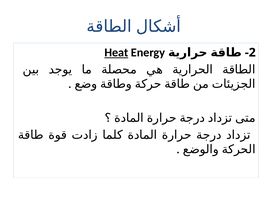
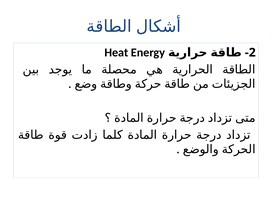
Heat underline: present -> none
